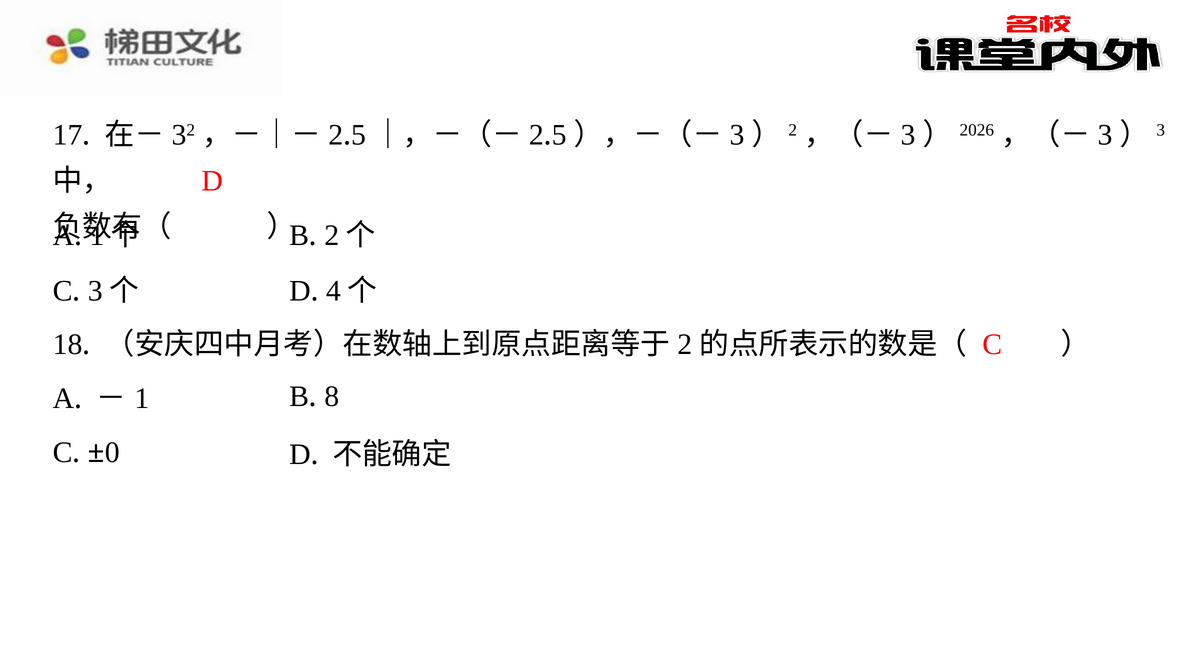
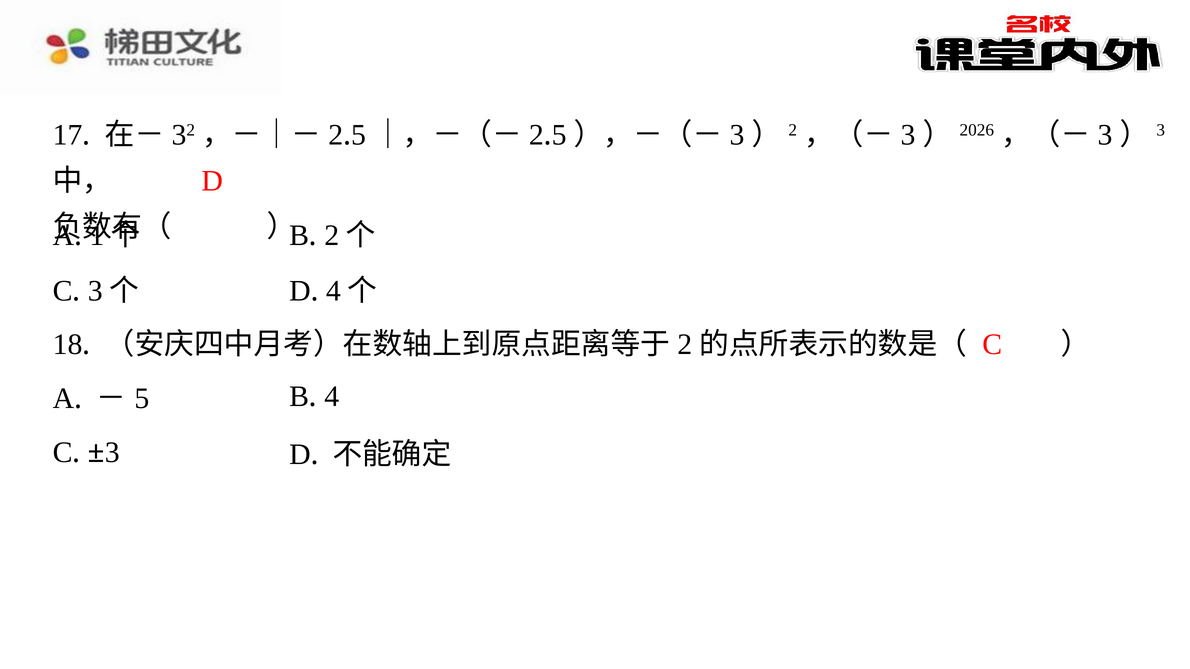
1: 1 -> 5
8: 8 -> 4
0: 0 -> 3
